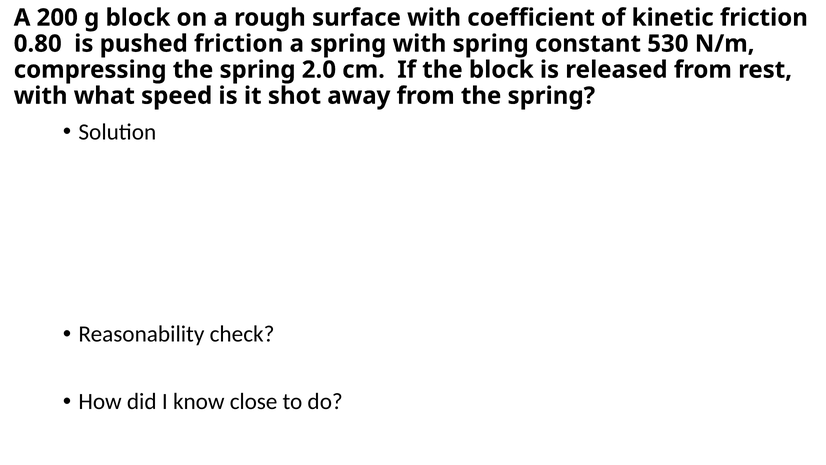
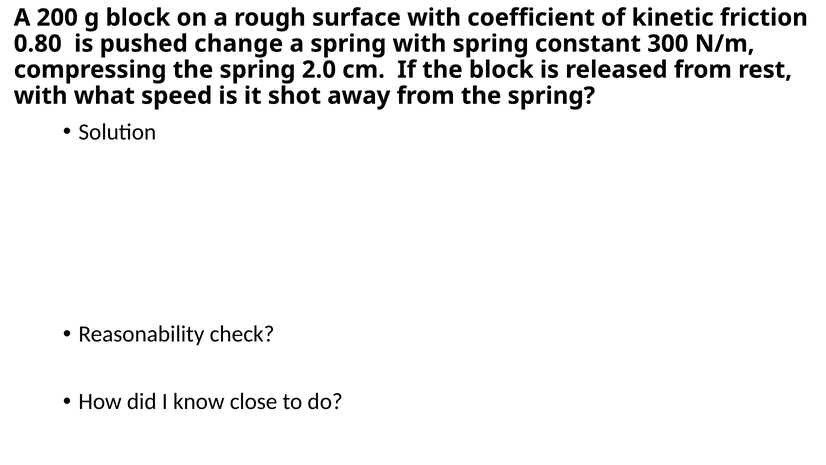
pushed friction: friction -> change
530: 530 -> 300
